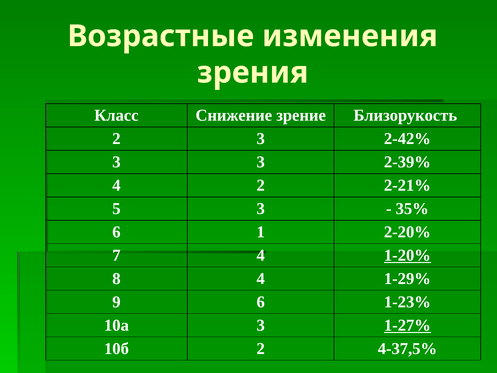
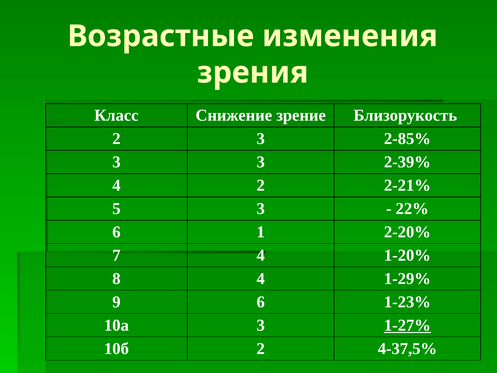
2-42%: 2-42% -> 2-85%
35%: 35% -> 22%
1-20% underline: present -> none
